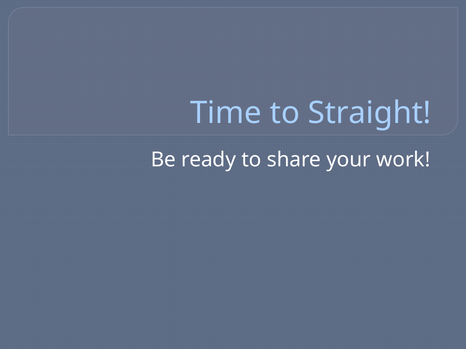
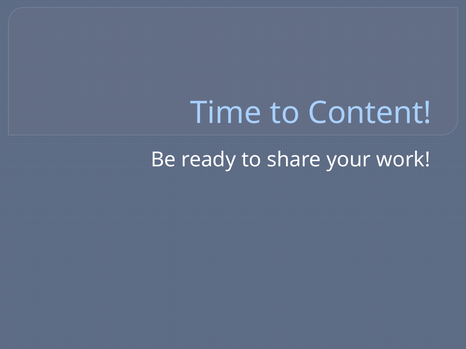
Straight: Straight -> Content
